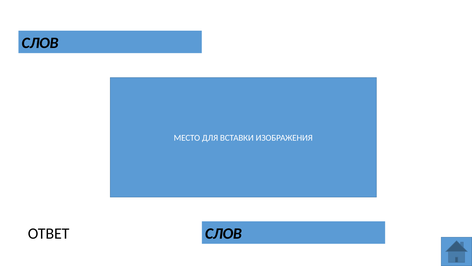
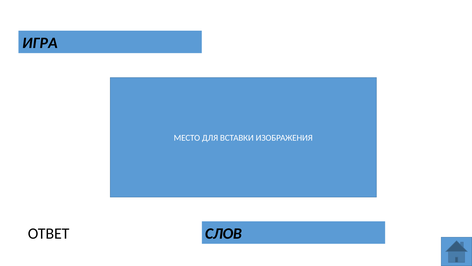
СЛОВ at (40, 43): СЛОВ -> ИГРА
